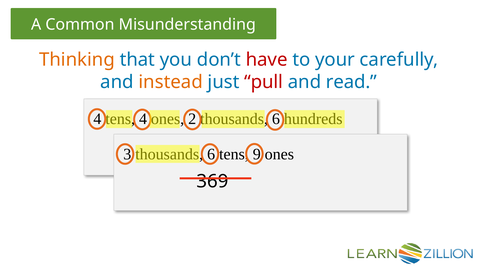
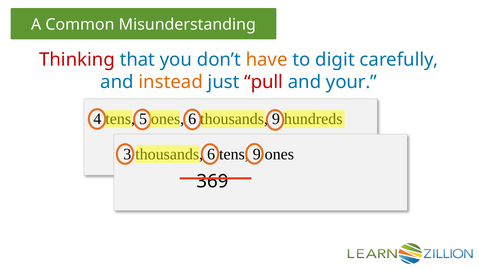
Thinking colour: orange -> red
have colour: red -> orange
your: your -> digit
read: read -> your
4 at (143, 119): 4 -> 5
2 at (192, 119): 2 -> 6
6 at (276, 119): 6 -> 9
